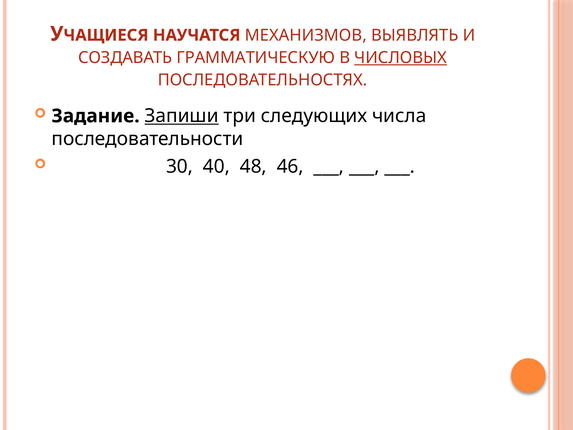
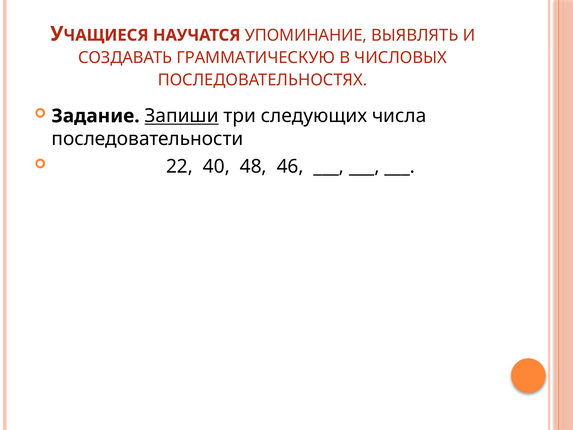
МЕХАНИЗМОВ: МЕХАНИЗМОВ -> УПОМИНАНИЕ
ЧИСЛОВЫХ underline: present -> none
30: 30 -> 22
